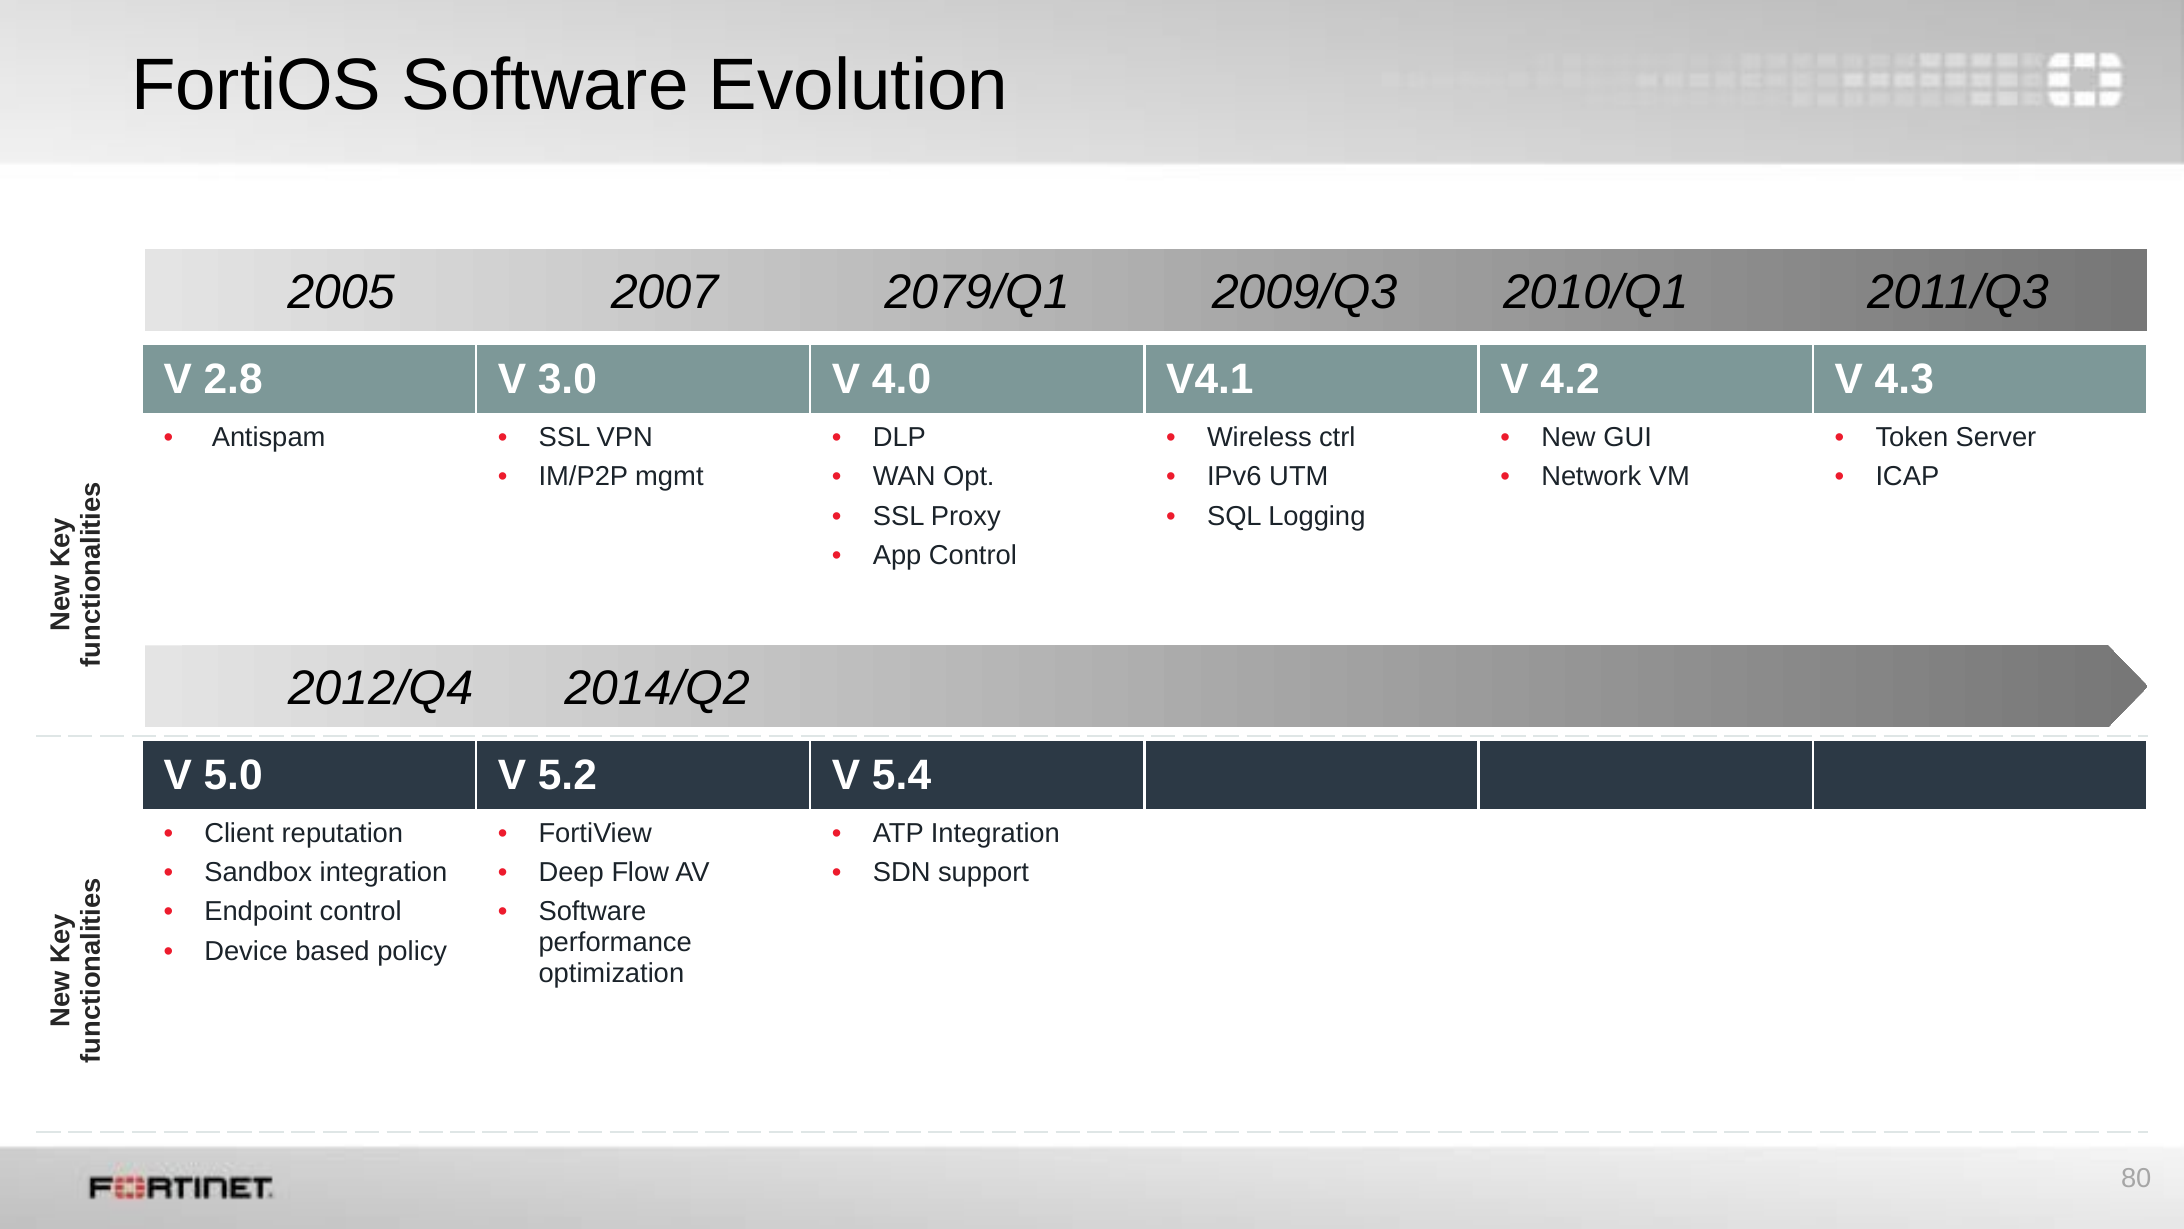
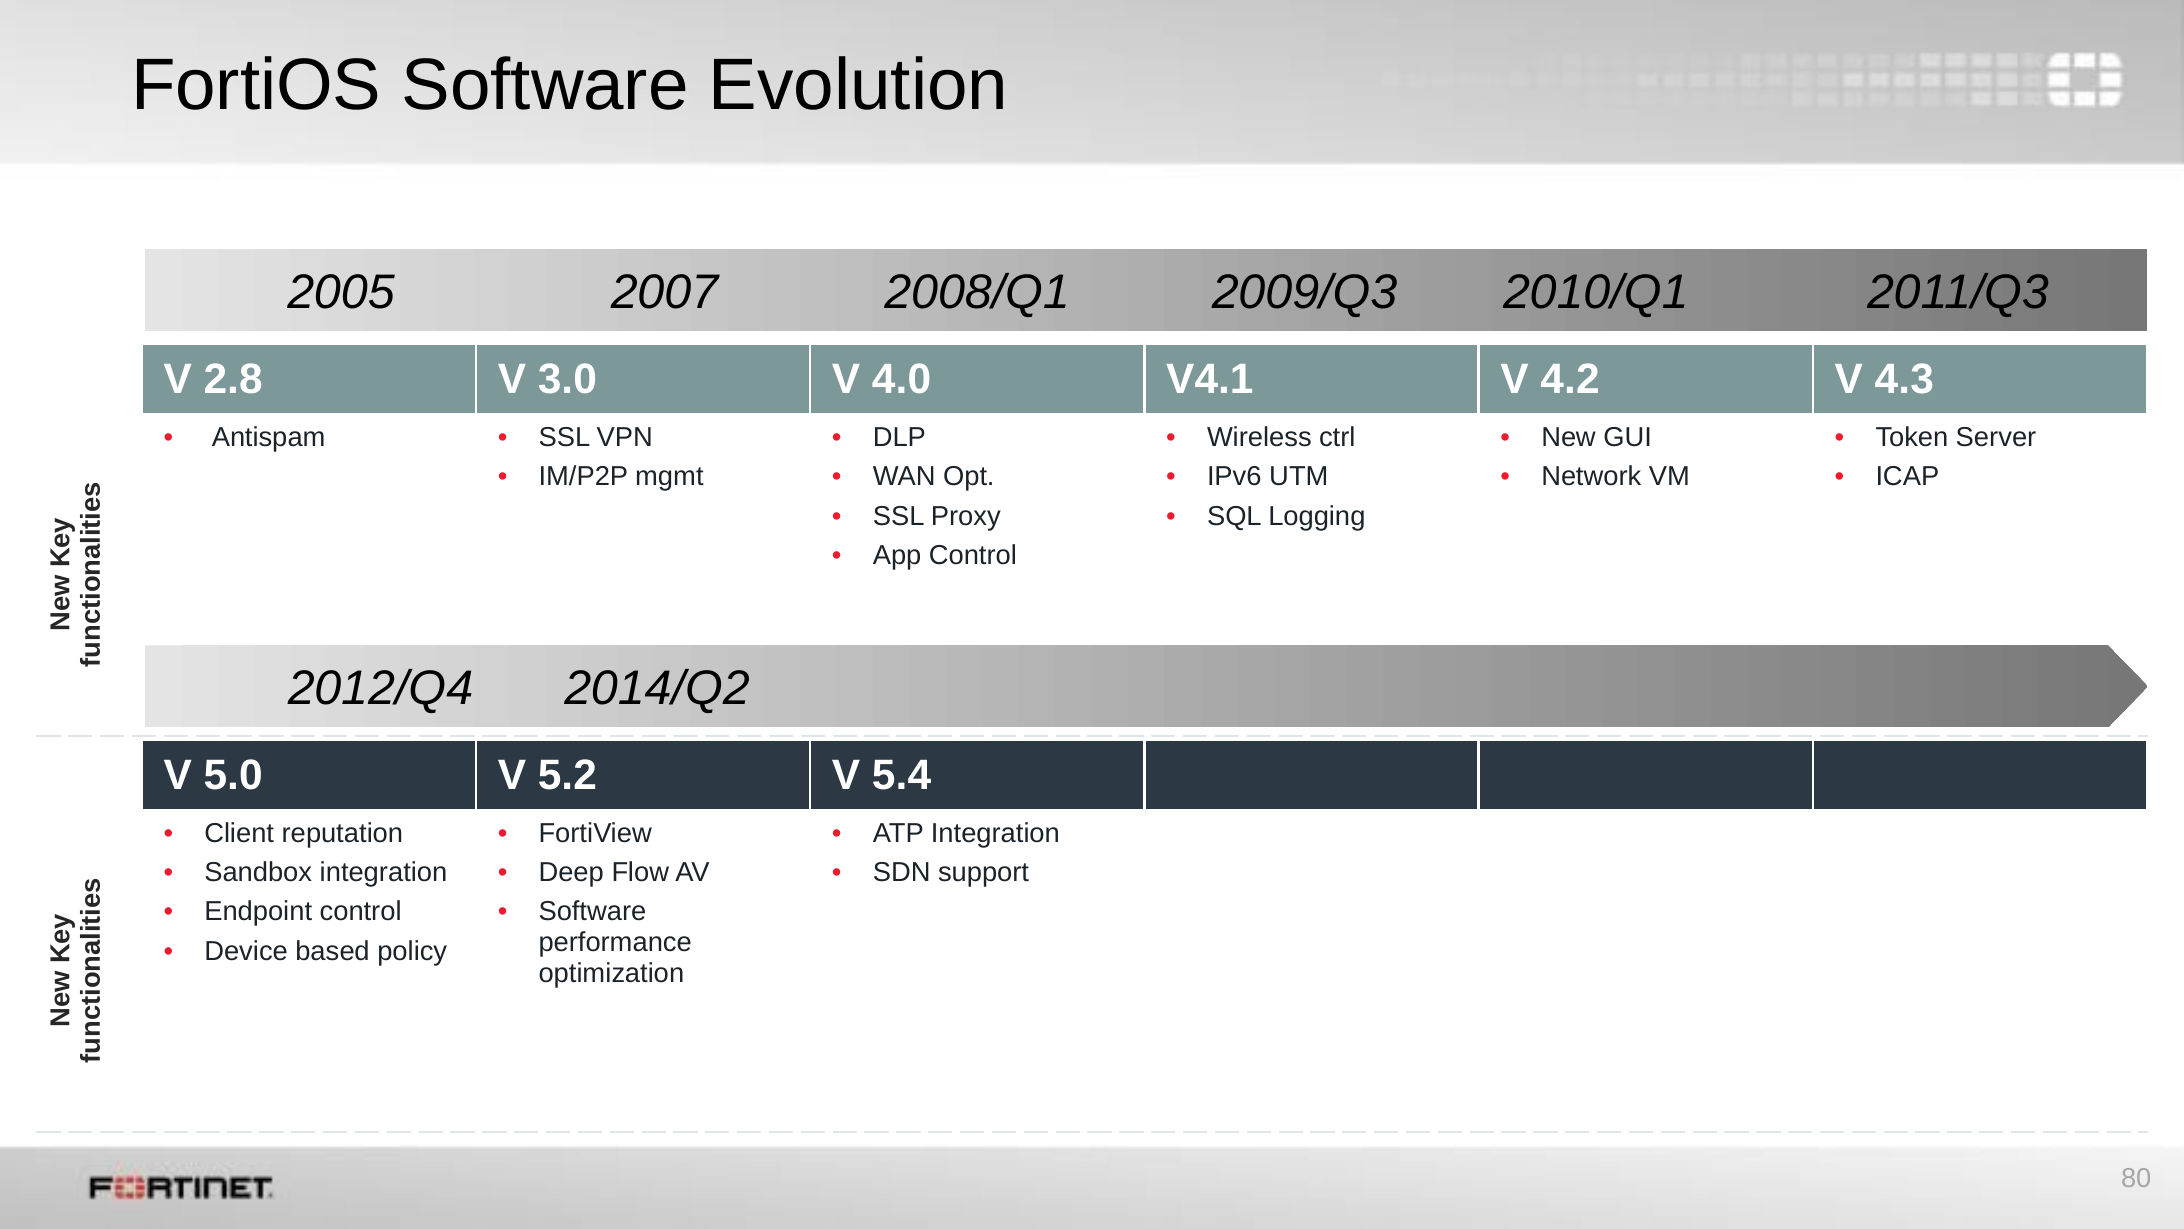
2079/Q1: 2079/Q1 -> 2008/Q1
